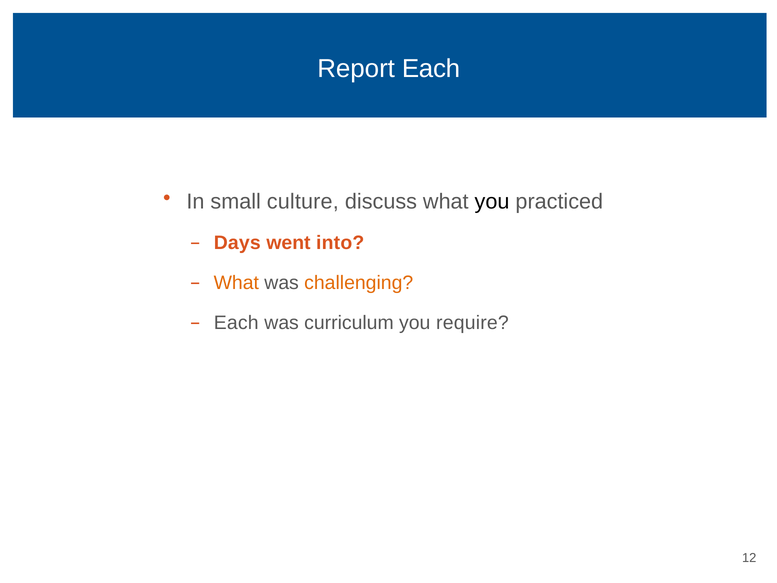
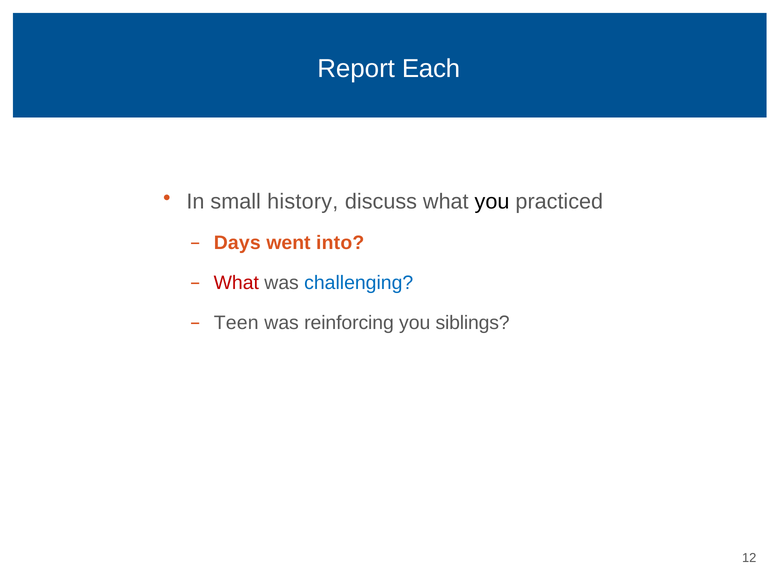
culture: culture -> history
What at (236, 283) colour: orange -> red
challenging colour: orange -> blue
Each at (236, 323): Each -> Teen
curriculum: curriculum -> reinforcing
require: require -> siblings
